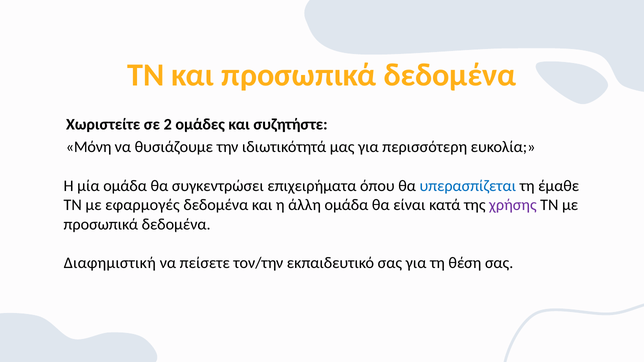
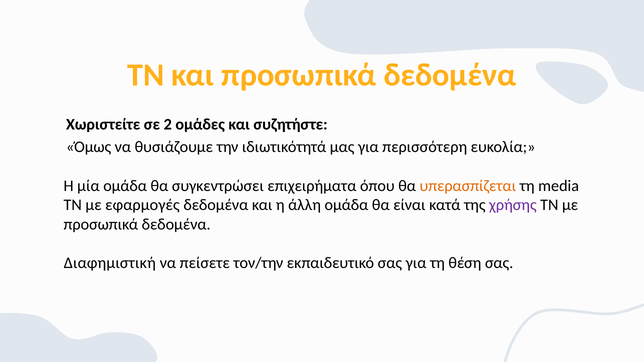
Μόνη: Μόνη -> Όμως
υπερασπίζεται colour: blue -> orange
έμαθε: έμαθε -> media
